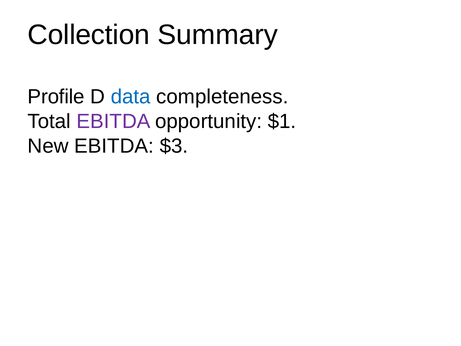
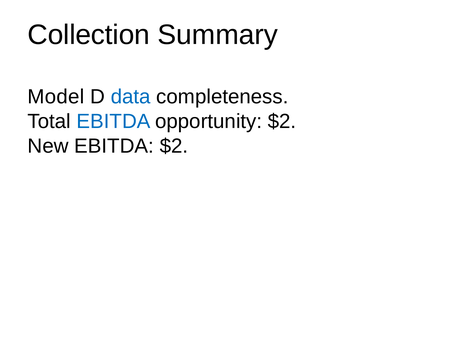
Profile: Profile -> Model
EBITDA at (114, 121) colour: purple -> blue
opportunity $1: $1 -> $2
EBITDA $3: $3 -> $2
